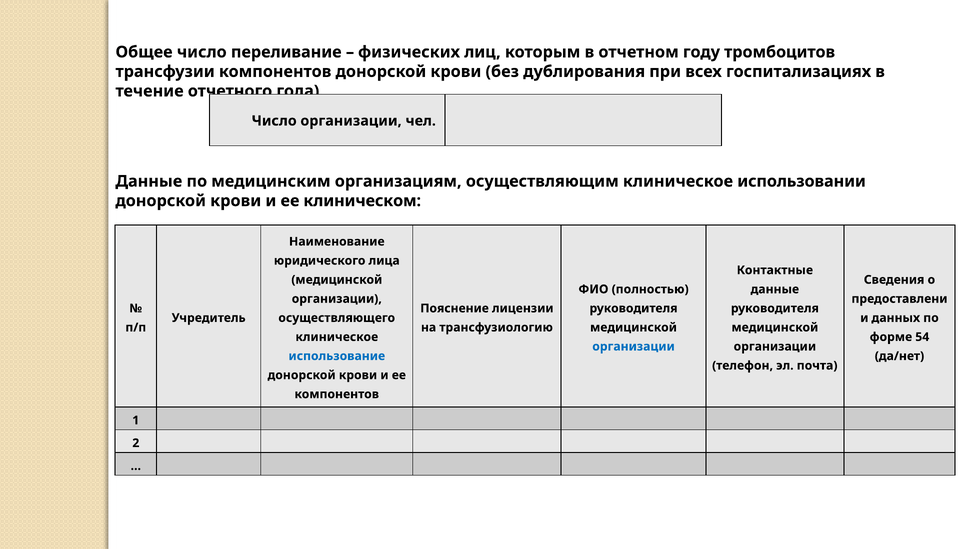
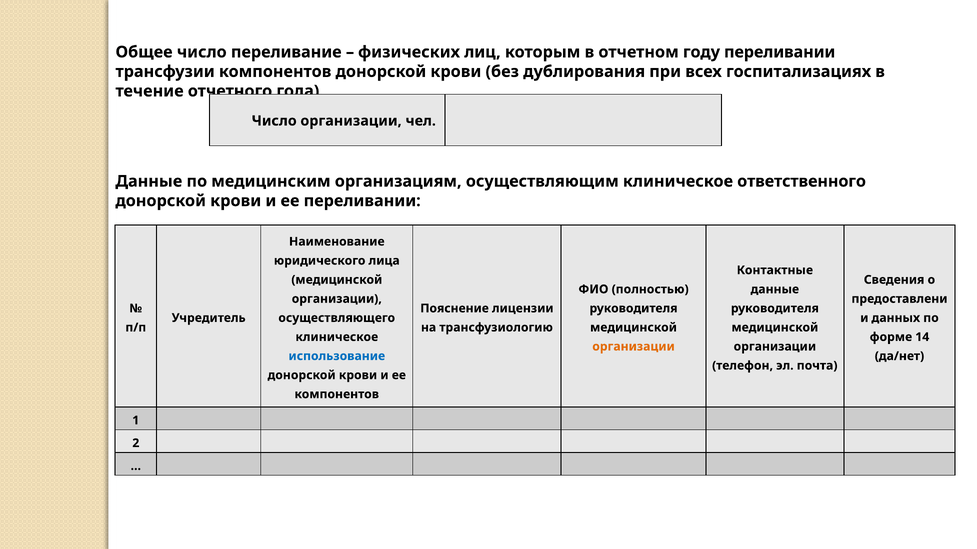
году тромбоцитов: тромбоцитов -> переливании
использовании: использовании -> ответственного
ее клиническом: клиническом -> переливании
54: 54 -> 14
организации at (634, 347) colour: blue -> orange
